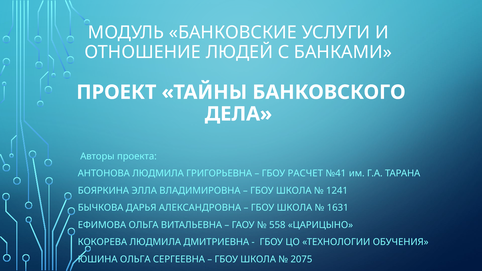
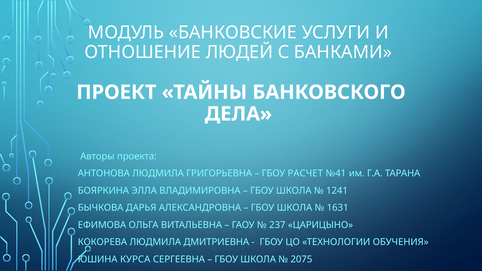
558: 558 -> 237
ЮШИНА ОЛЬГА: ОЛЬГА -> КУРСА
